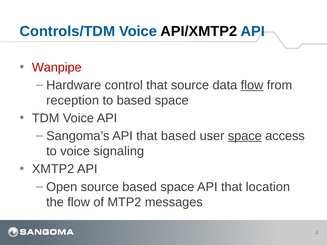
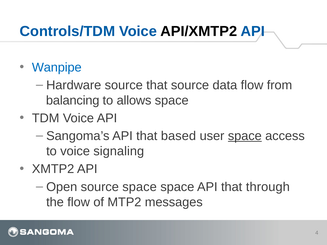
Wanpipe colour: red -> blue
Hardware control: control -> source
flow at (252, 85) underline: present -> none
reception: reception -> balancing
to based: based -> allows
source based: based -> space
location: location -> through
